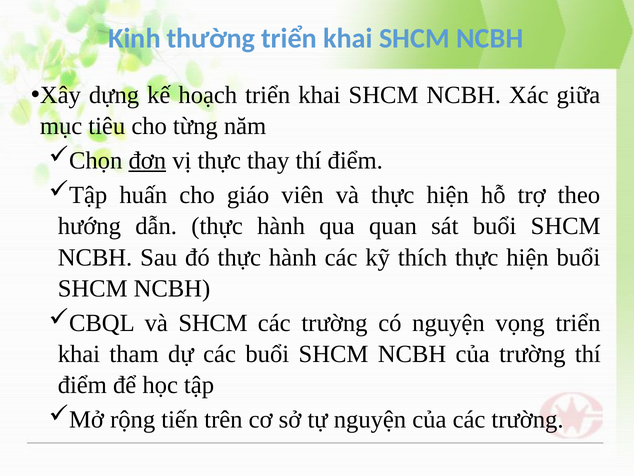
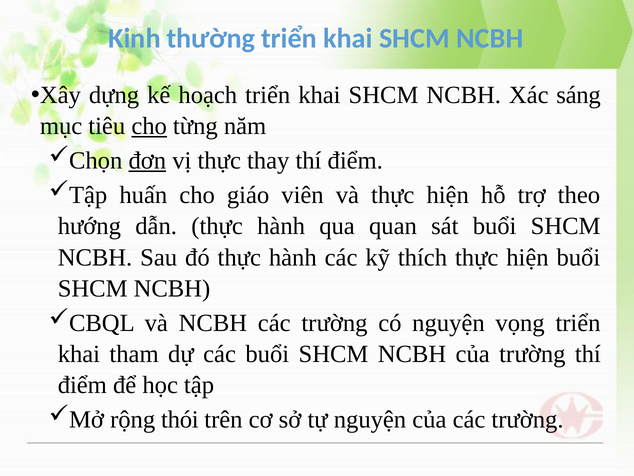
giữa: giữa -> sáng
cho at (149, 126) underline: none -> present
và SHCM: SHCM -> NCBH
tiến: tiến -> thói
